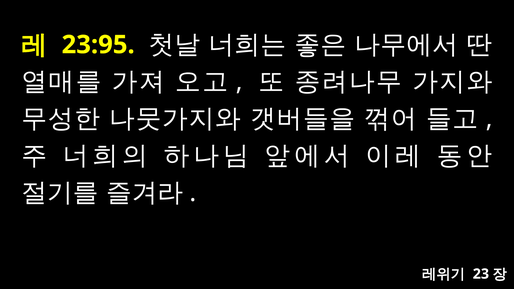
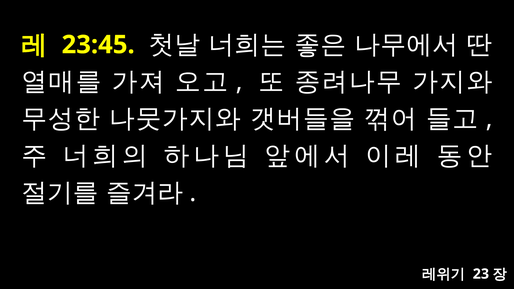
23:95: 23:95 -> 23:45
